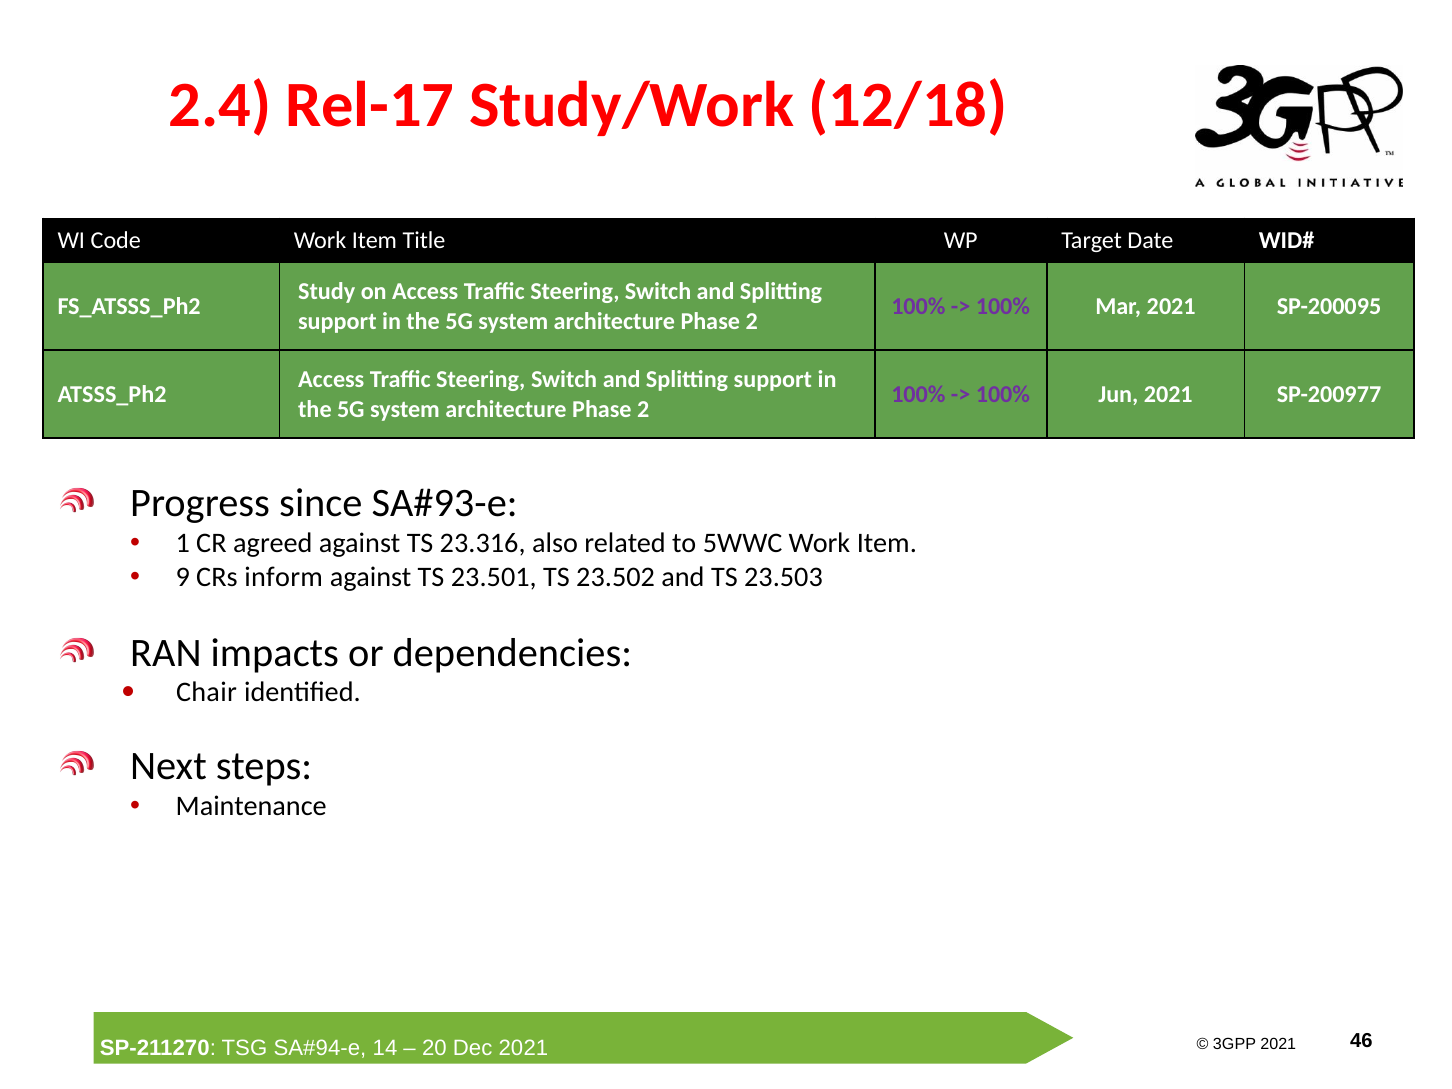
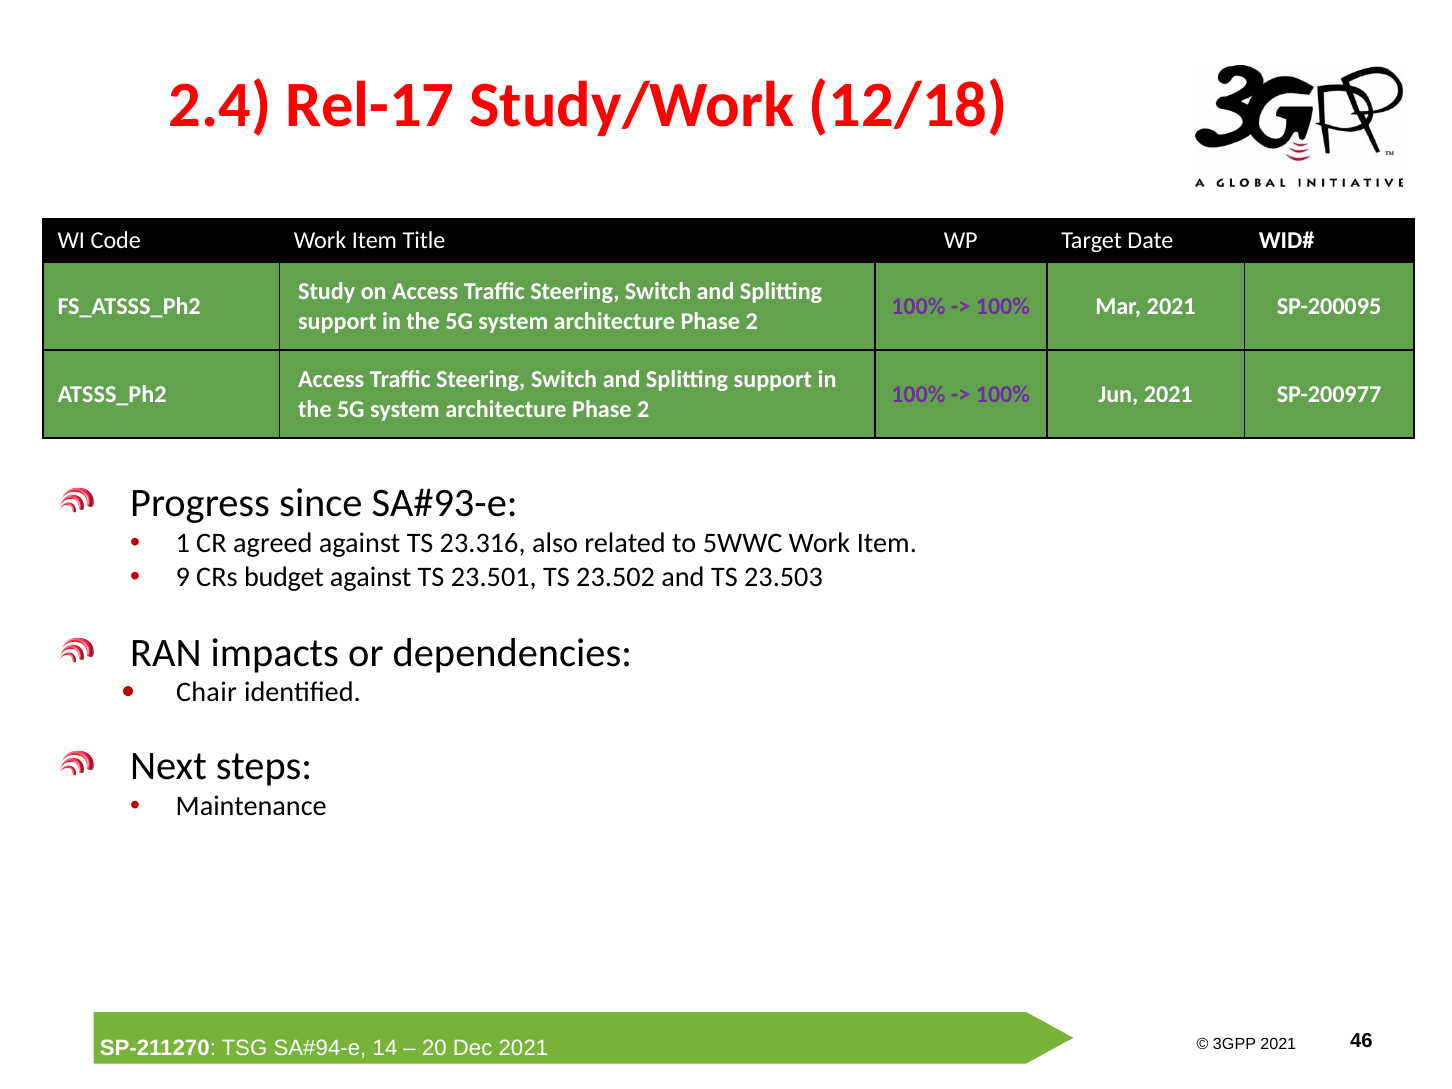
inform: inform -> budget
